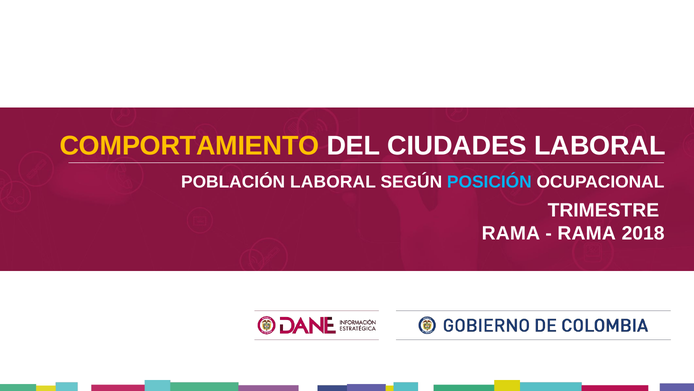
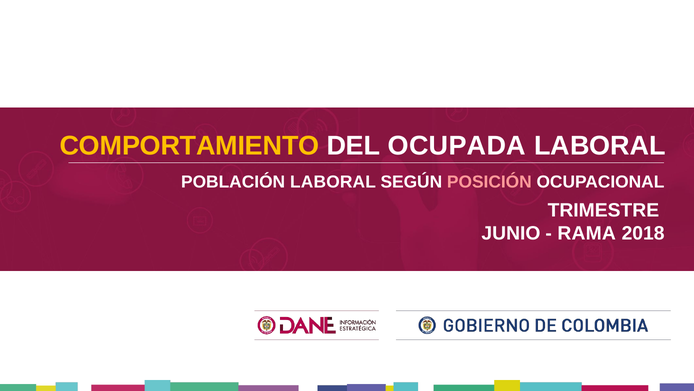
CIUDADES: CIUDADES -> OCUPADA
POSICIÓN colour: light blue -> pink
RAMA at (511, 233): RAMA -> JUNIO
